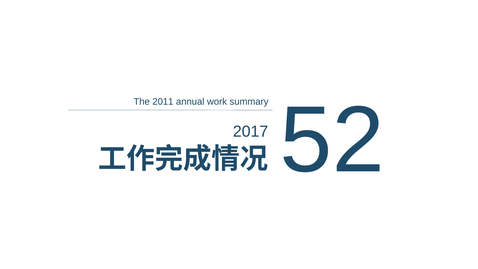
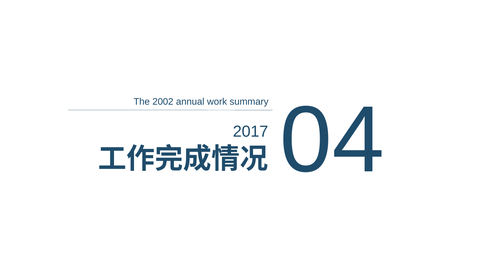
2011: 2011 -> 2002
52: 52 -> 04
